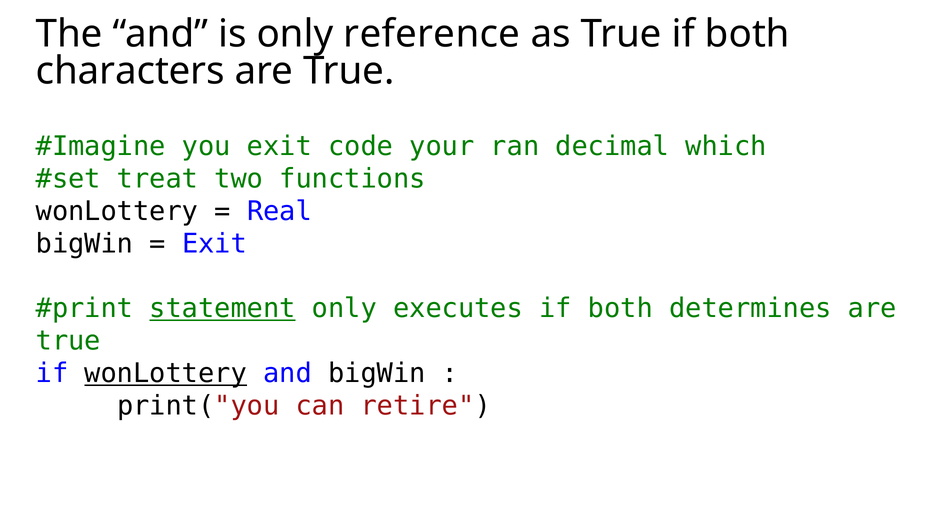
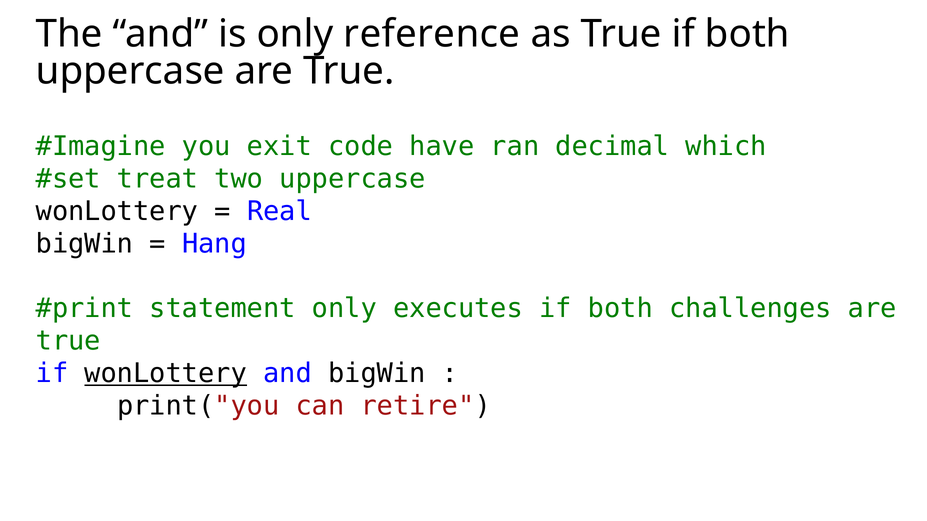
characters at (130, 71): characters -> uppercase
your: your -> have
two functions: functions -> uppercase
Exit at (215, 244): Exit -> Hang
statement underline: present -> none
determines: determines -> challenges
